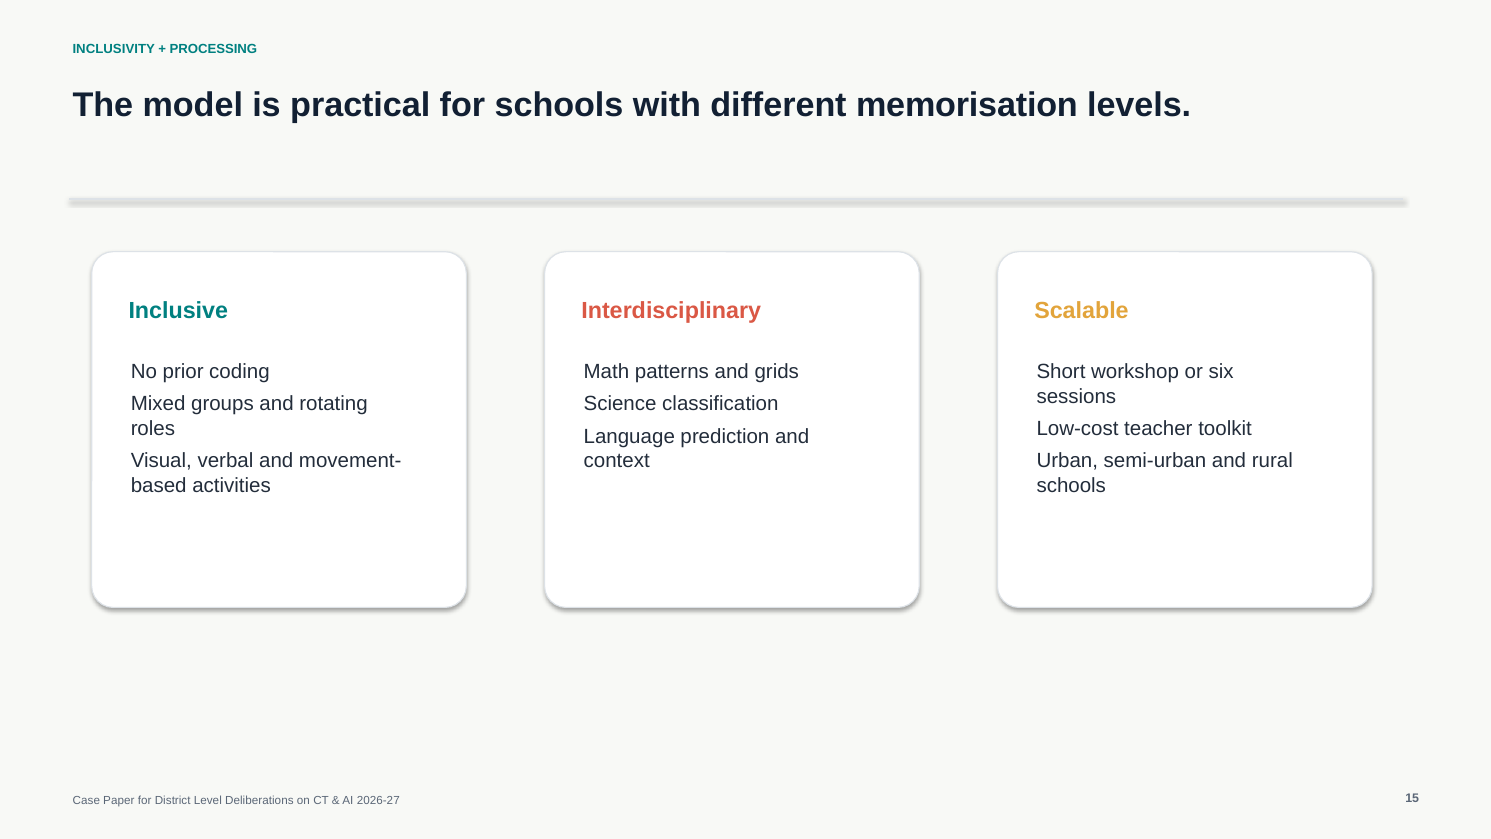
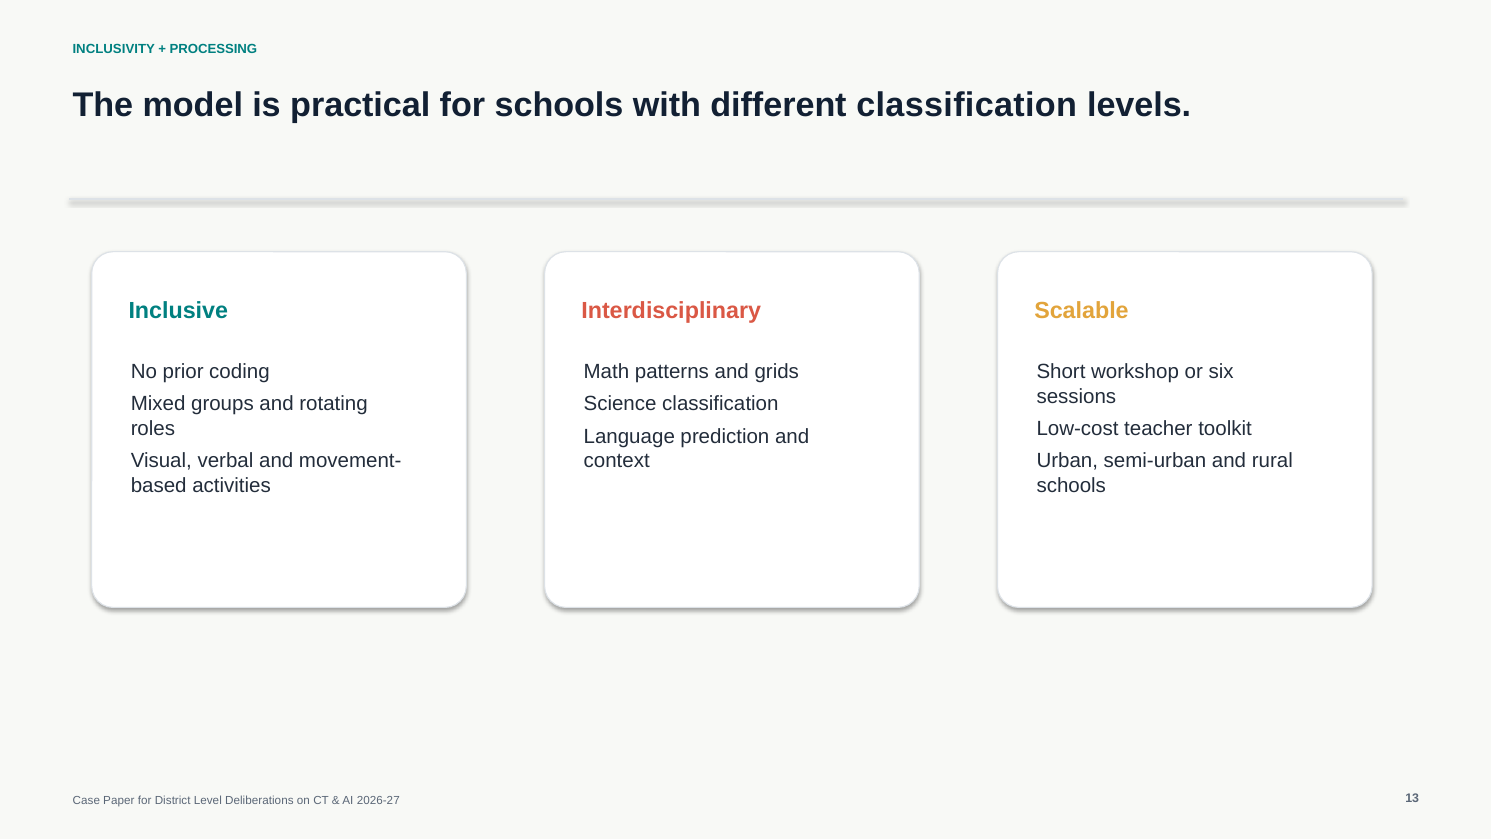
different memorisation: memorisation -> classification
15: 15 -> 13
